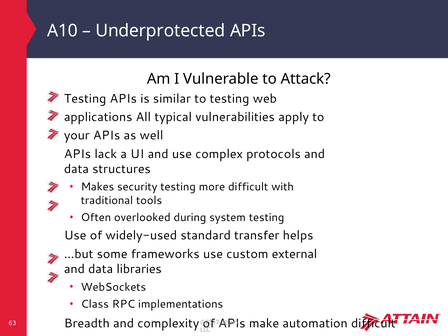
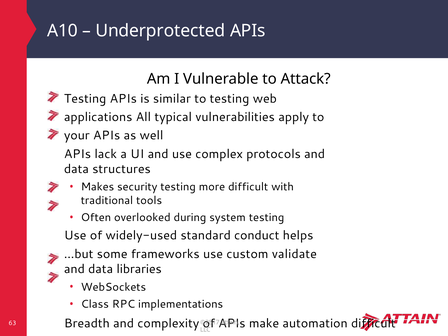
transfer: transfer -> conduct
external: external -> validate
